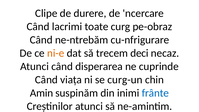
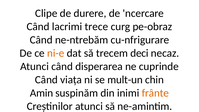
toate: toate -> trece
curg-un: curg-un -> mult-un
frânte colour: blue -> orange
